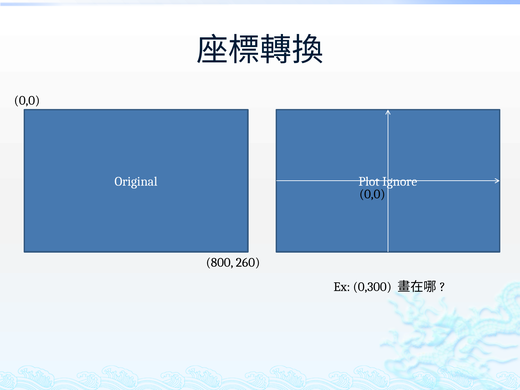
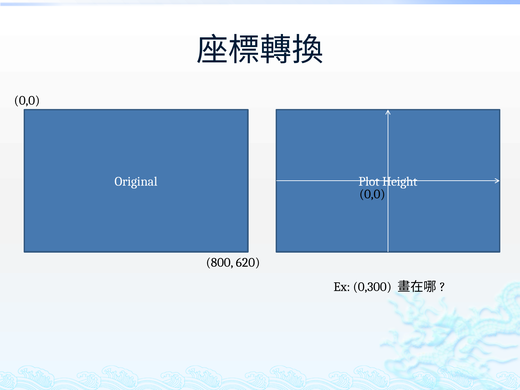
Ignore: Ignore -> Height
260: 260 -> 620
